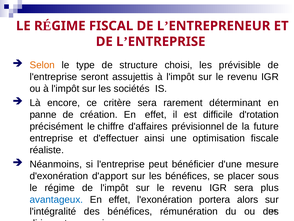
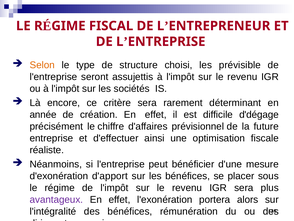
panne: panne -> année
d'rotation: d'rotation -> d'dégage
avantageux colour: blue -> purple
